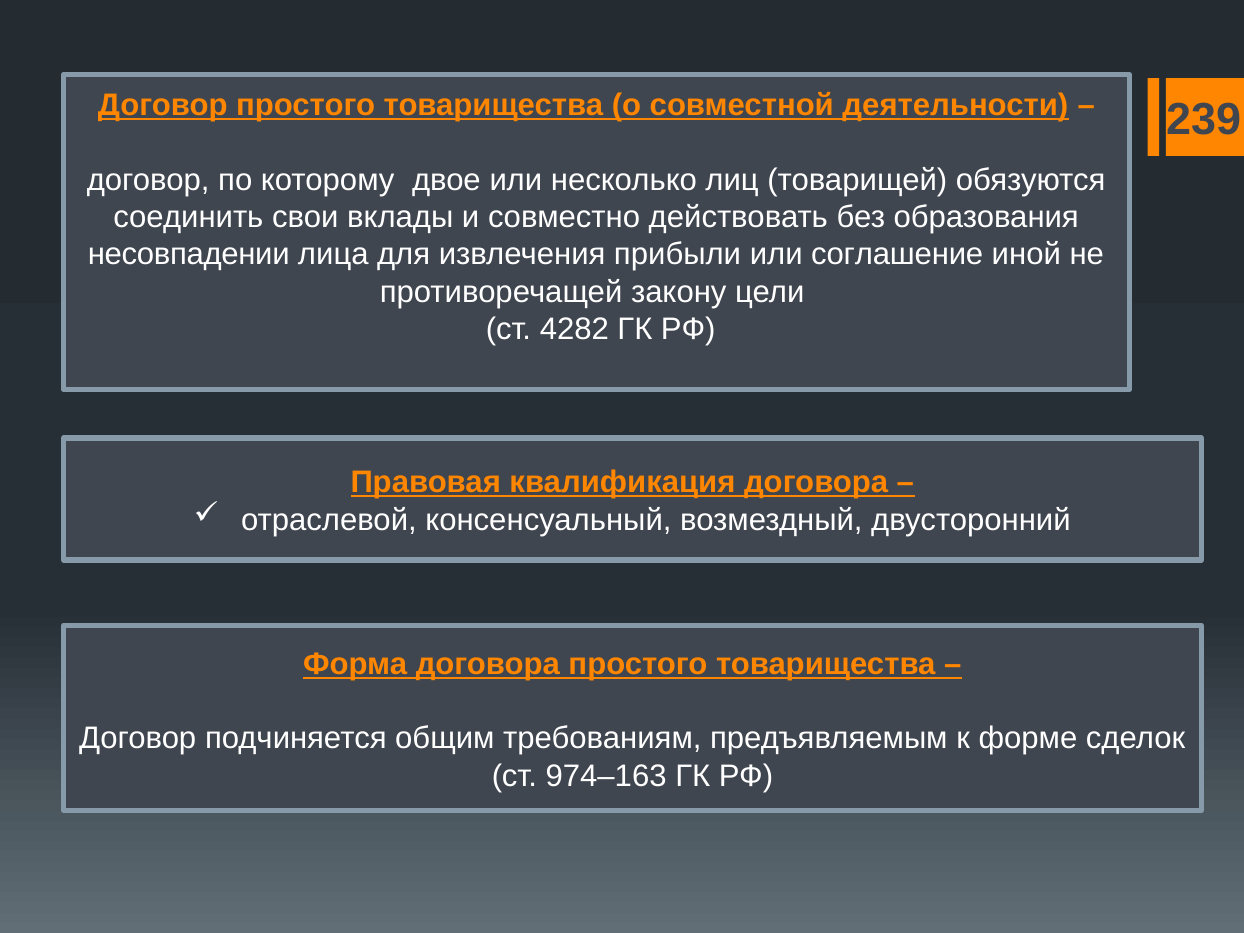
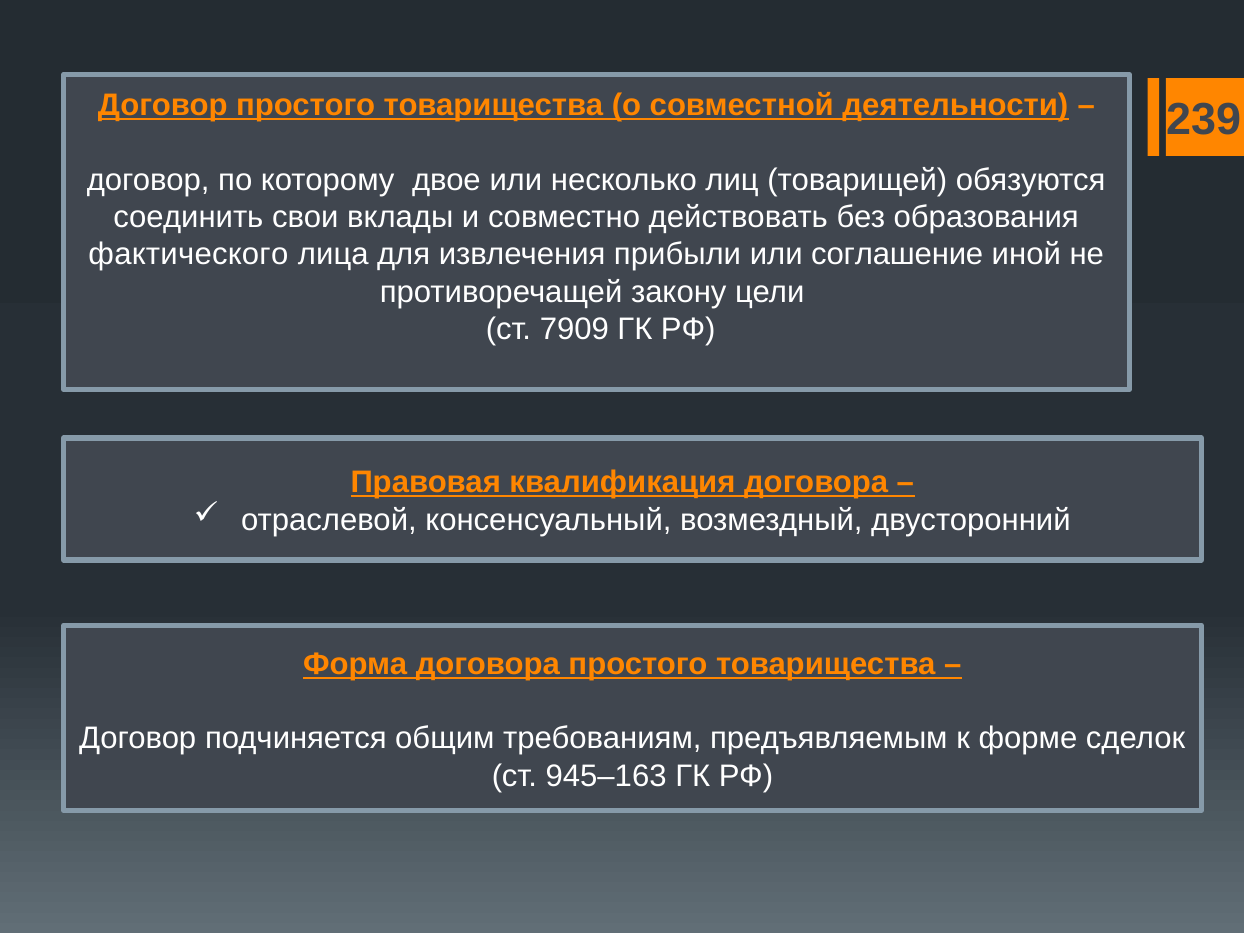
несовпадении: несовпадении -> фактического
4282: 4282 -> 7909
974–163: 974–163 -> 945–163
